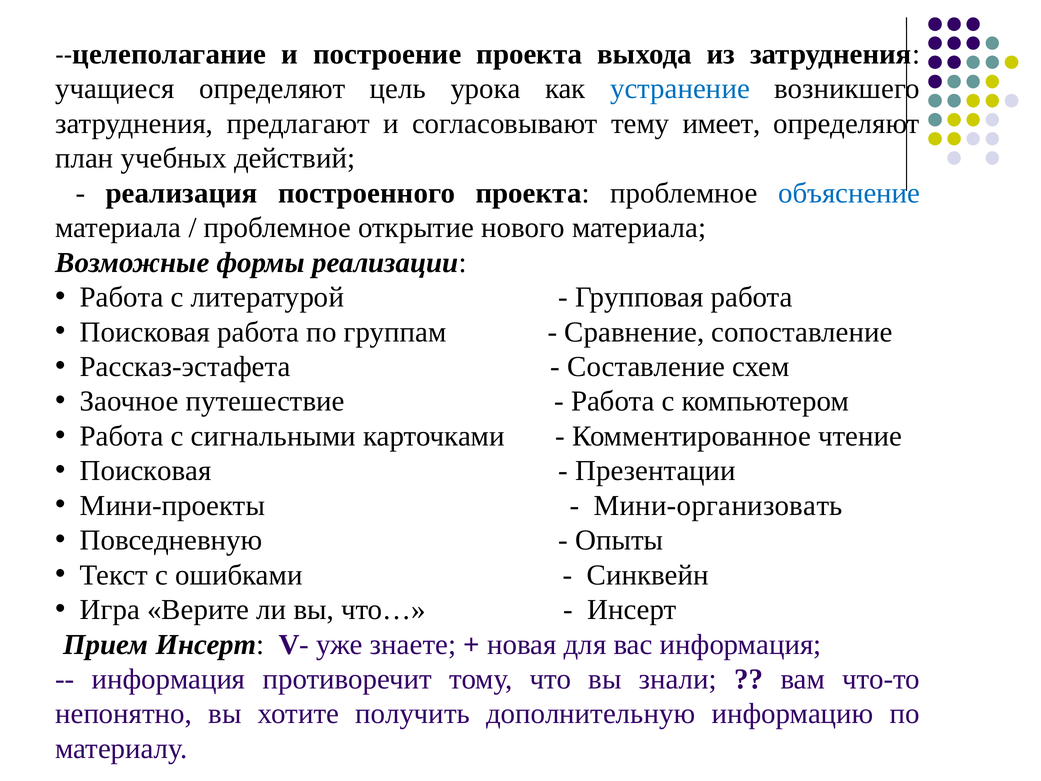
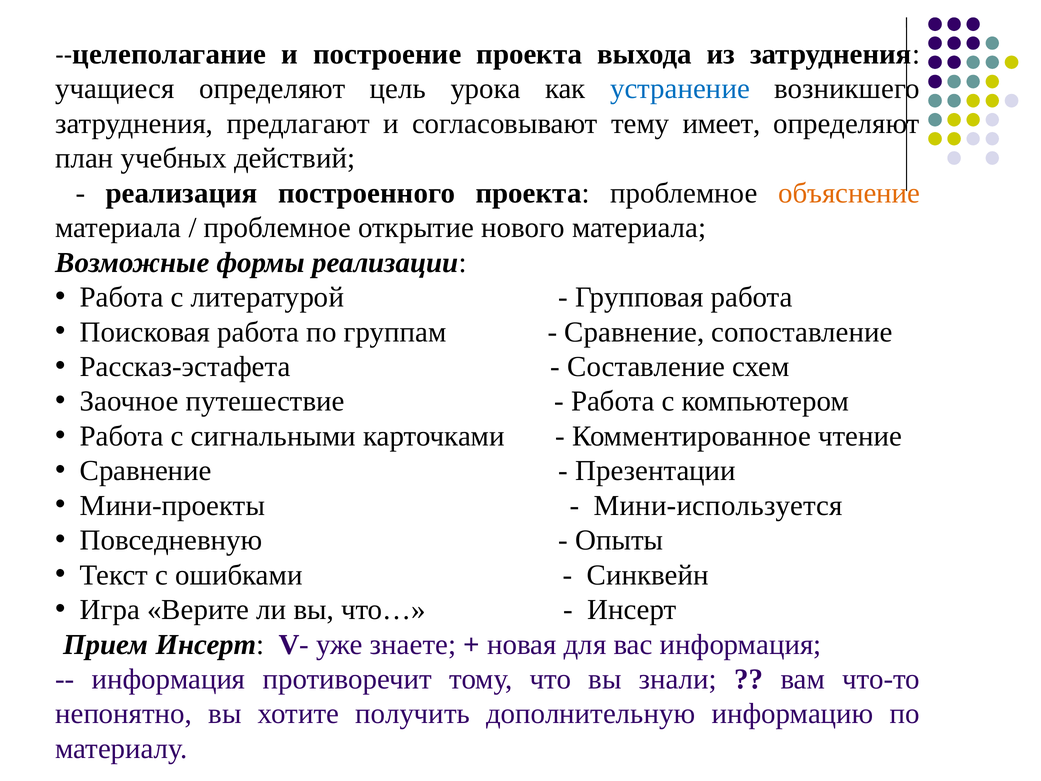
объяснение colour: blue -> orange
Поисковая at (146, 471): Поисковая -> Сравнение
Мини-организовать: Мини-организовать -> Мини-используется
